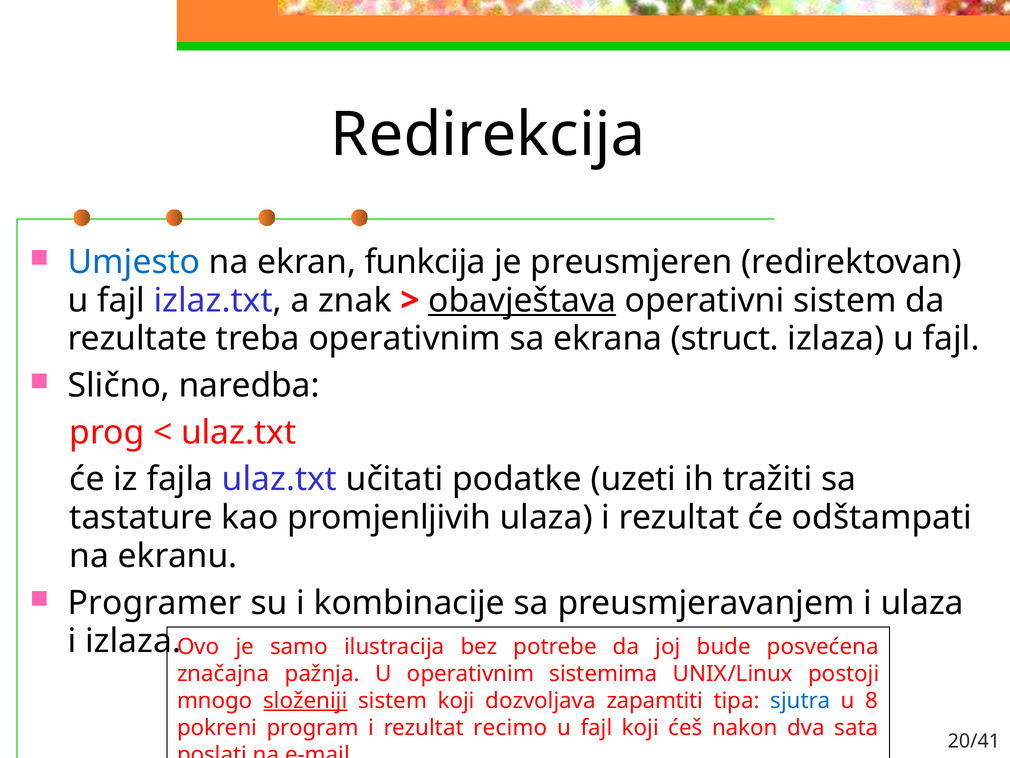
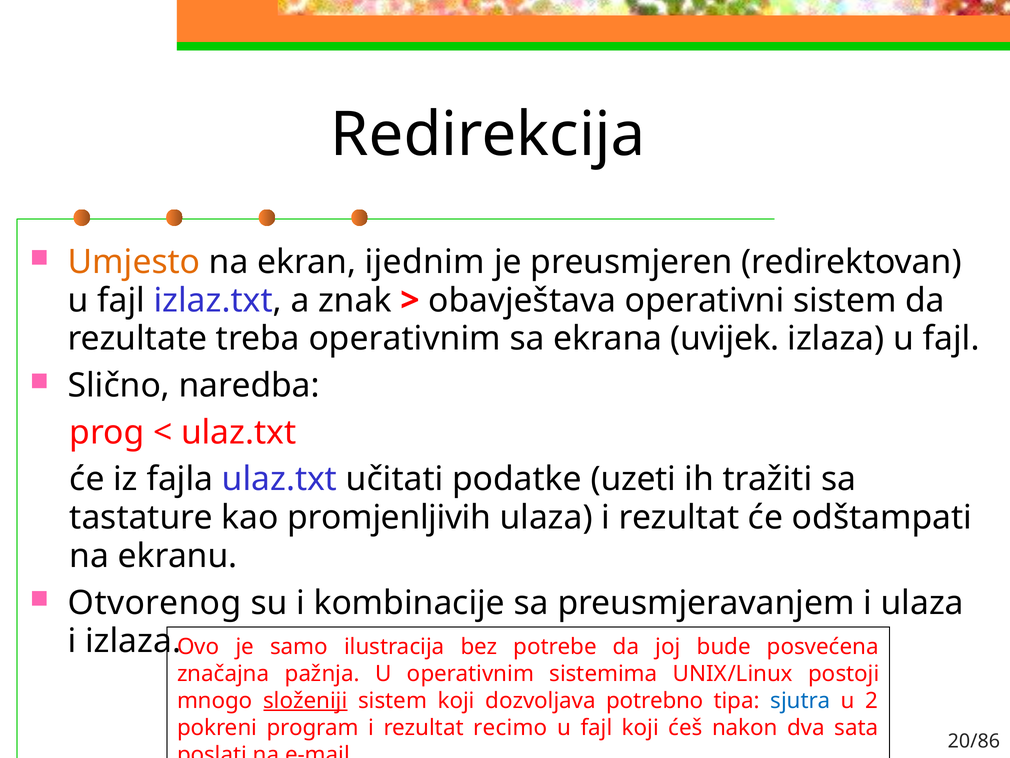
Umjesto colour: blue -> orange
funkcija: funkcija -> ijednim
obavještava underline: present -> none
struct: struct -> uvijek
Programer: Programer -> Otvorenog
zapamtiti: zapamtiti -> potrebno
8: 8 -> 2
20/41: 20/41 -> 20/86
